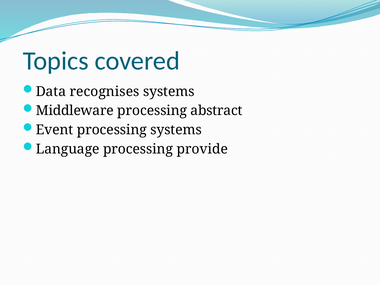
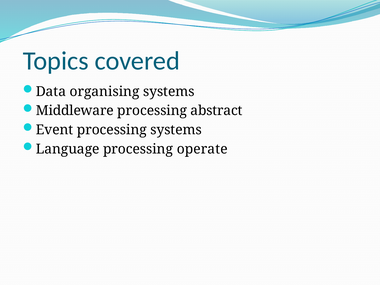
recognises: recognises -> organising
provide: provide -> operate
